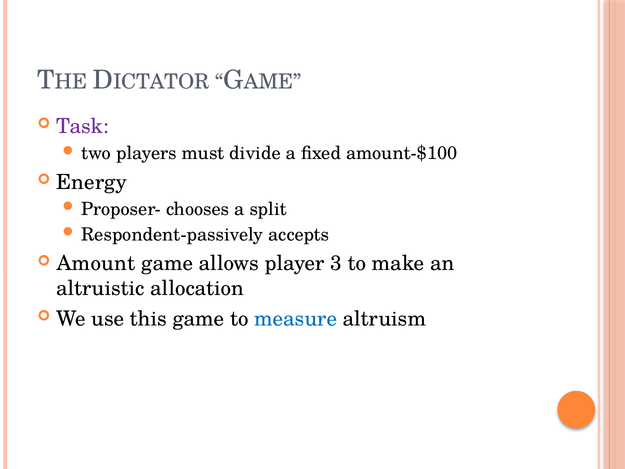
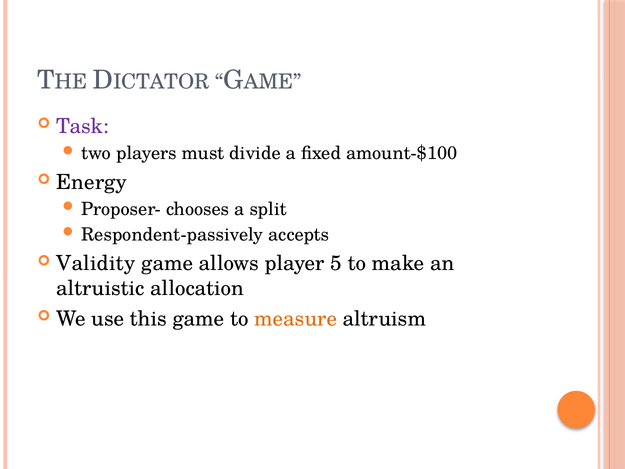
Amount: Amount -> Validity
3: 3 -> 5
measure colour: blue -> orange
